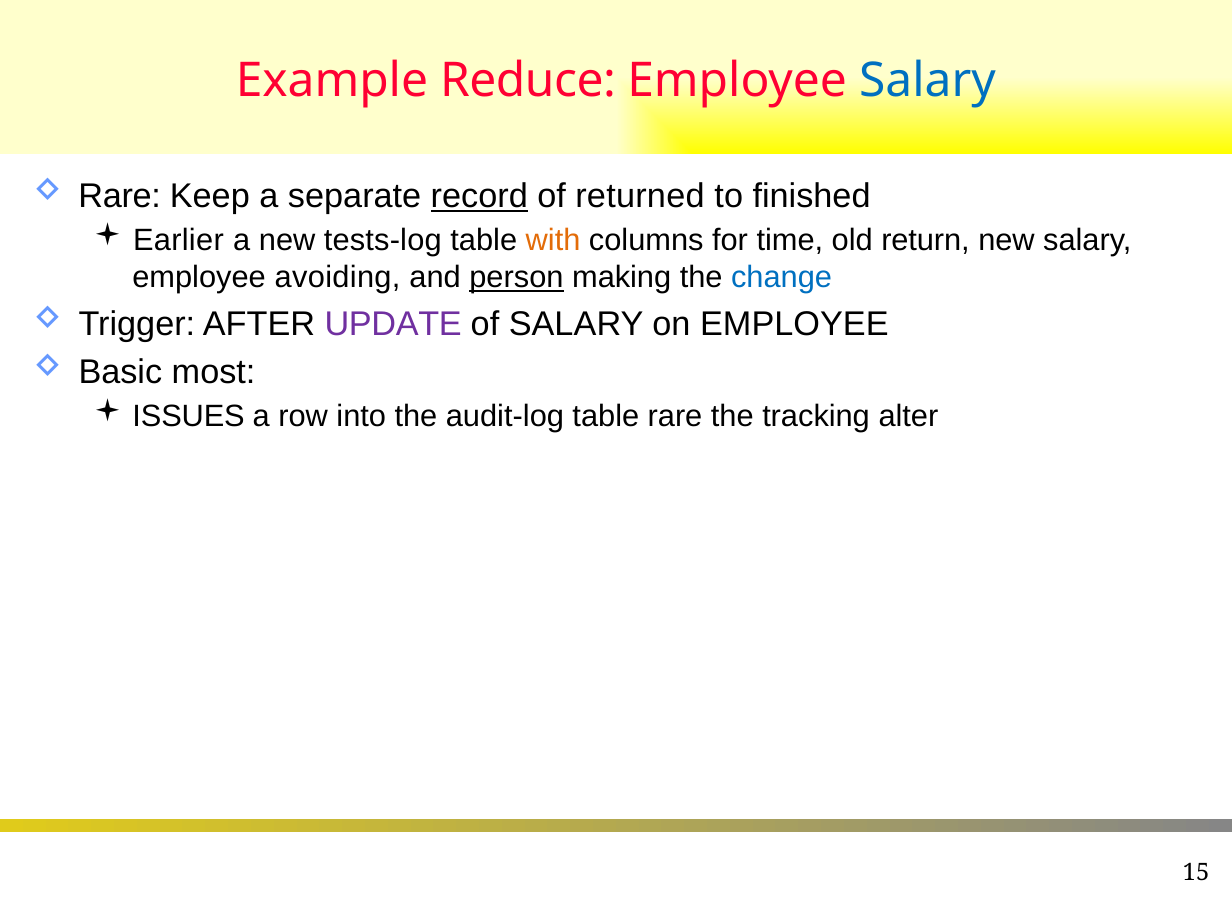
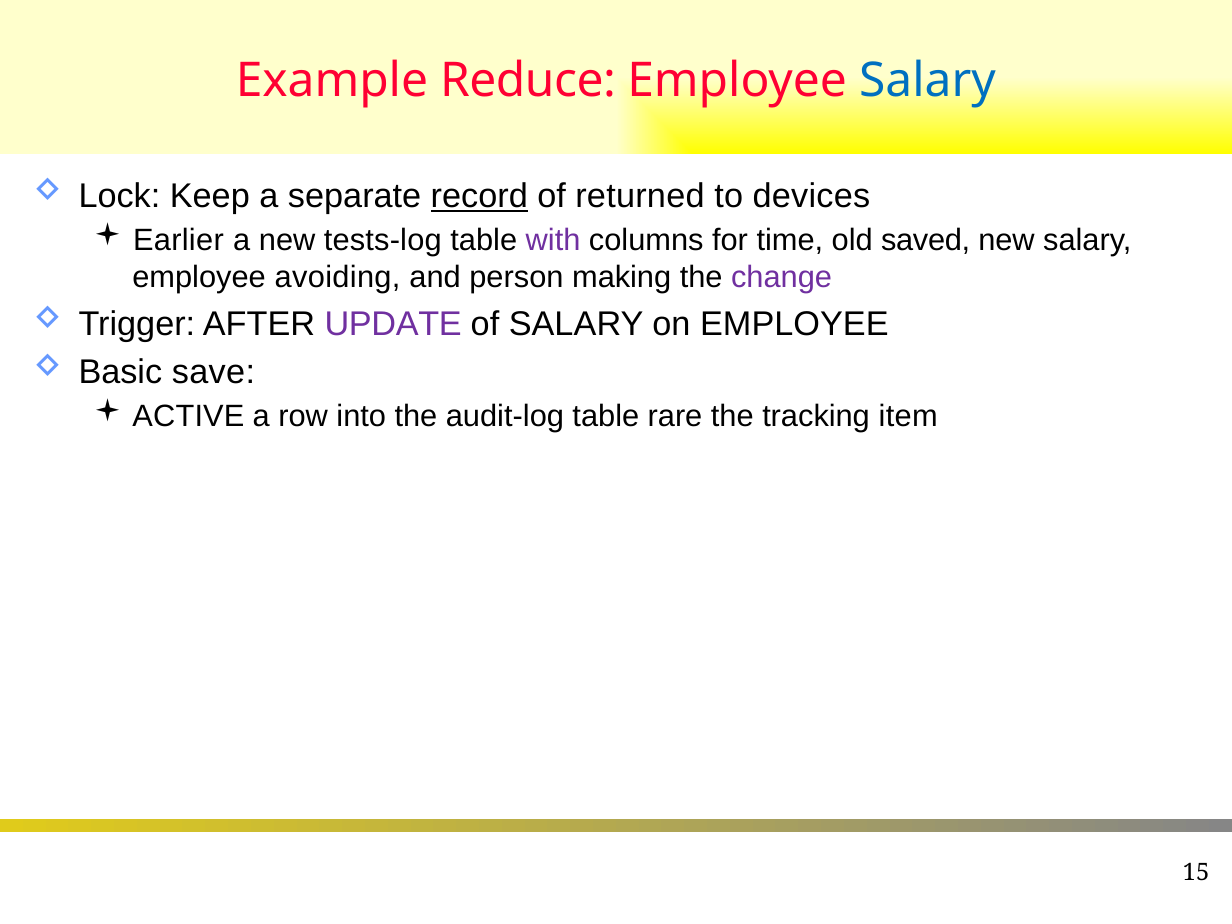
Rare at (120, 196): Rare -> Lock
finished: finished -> devices
with colour: orange -> purple
return: return -> saved
person underline: present -> none
change colour: blue -> purple
most: most -> save
ISSUES: ISSUES -> ACTIVE
alter: alter -> item
